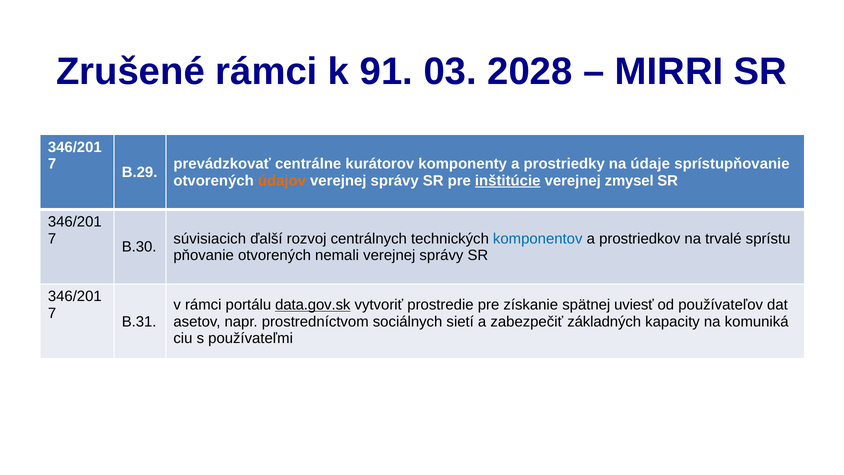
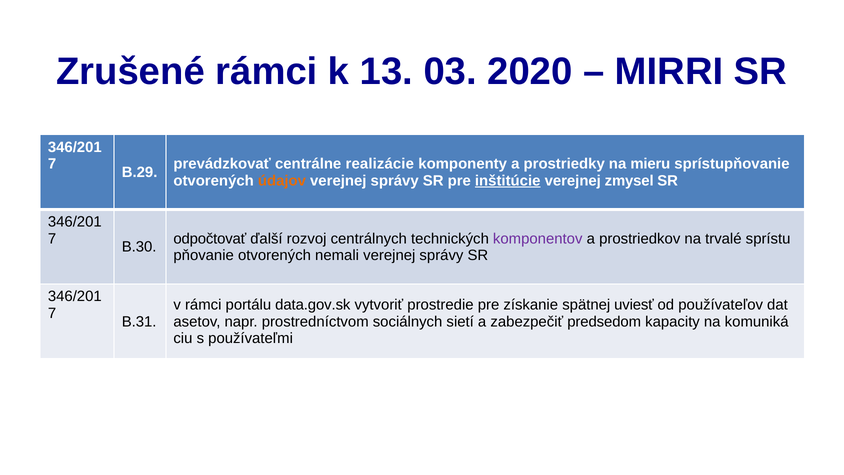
91: 91 -> 13
2028: 2028 -> 2020
kurátorov: kurátorov -> realizácie
údaje: údaje -> mieru
súvisiacich: súvisiacich -> odpočtovať
komponentov colour: blue -> purple
data.gov.sk underline: present -> none
základných: základných -> predsedom
